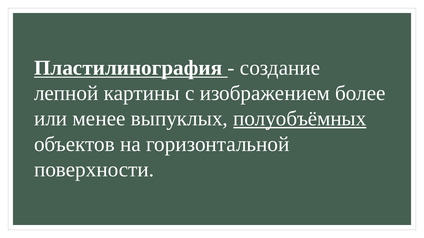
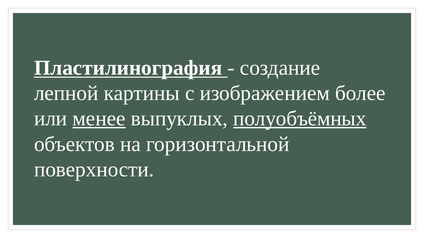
менее underline: none -> present
